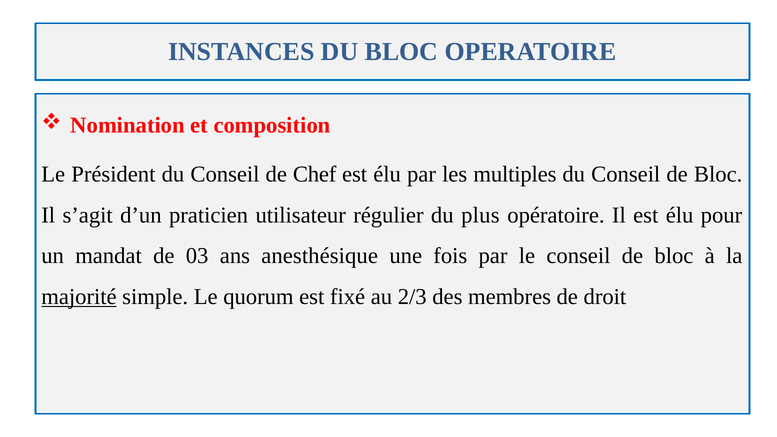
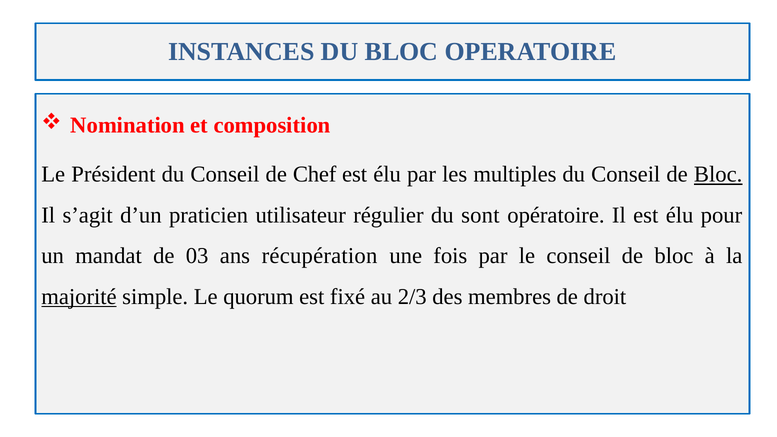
Bloc at (718, 174) underline: none -> present
plus: plus -> sont
anesthésique: anesthésique -> récupération
